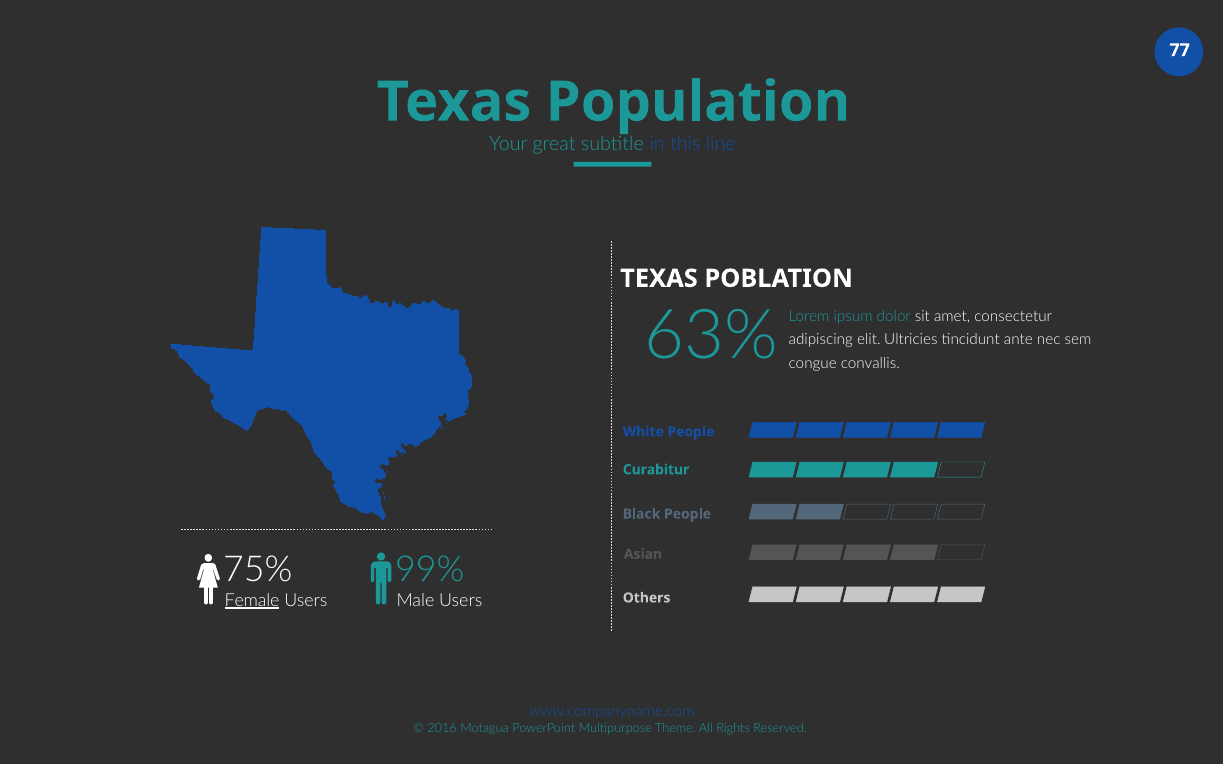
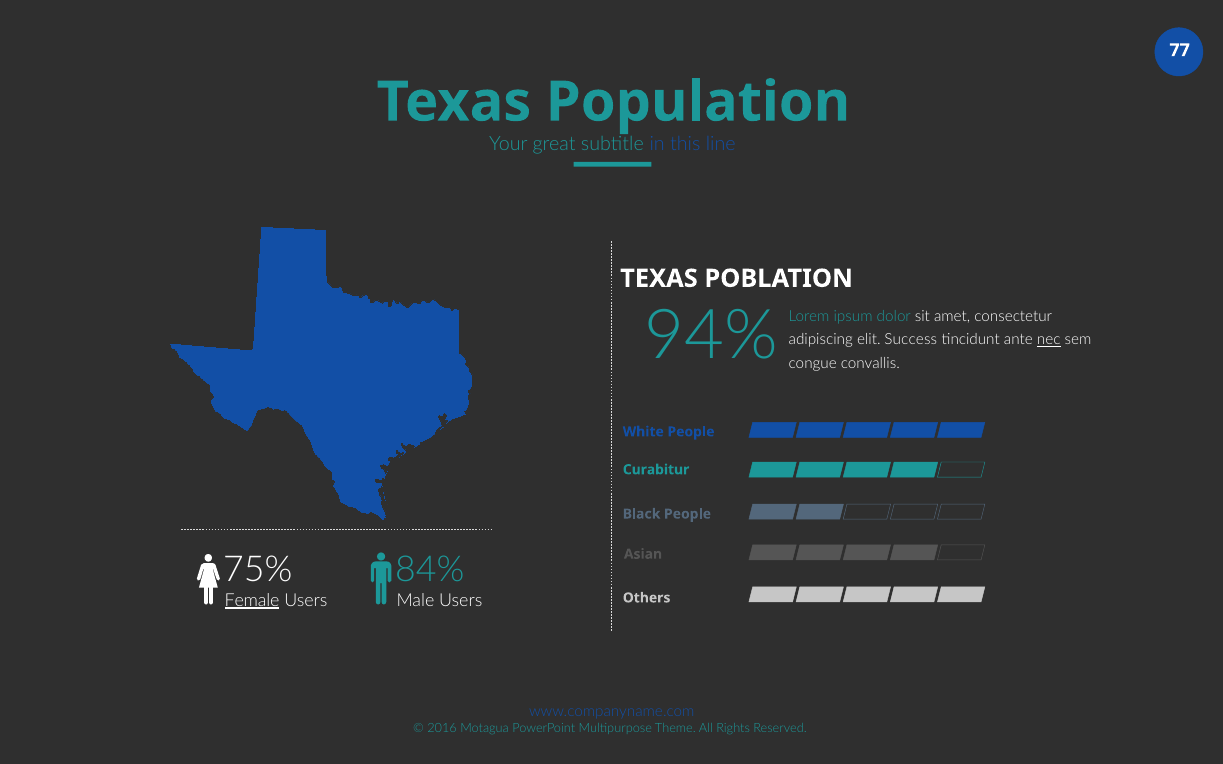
63%: 63% -> 94%
Ultricies: Ultricies -> Success
nec underline: none -> present
99%: 99% -> 84%
